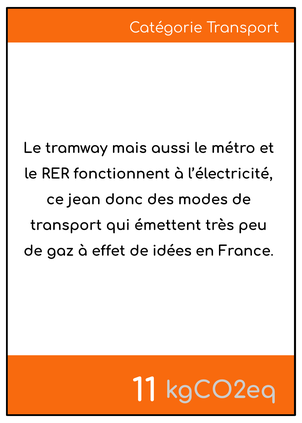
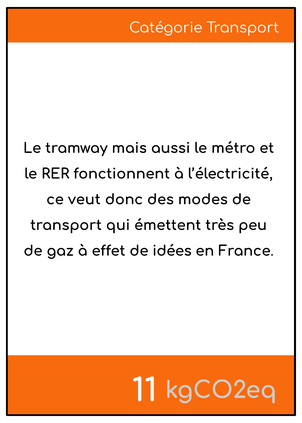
jean: jean -> veut
